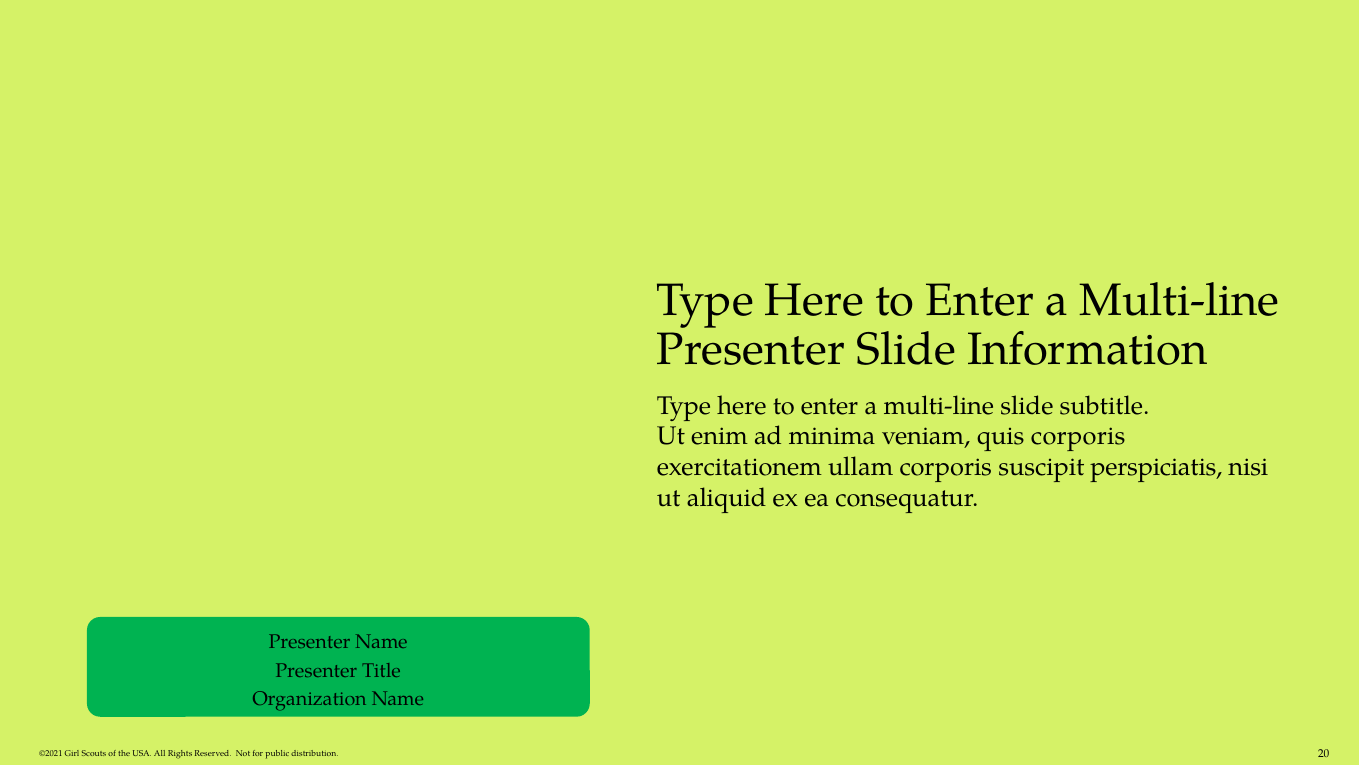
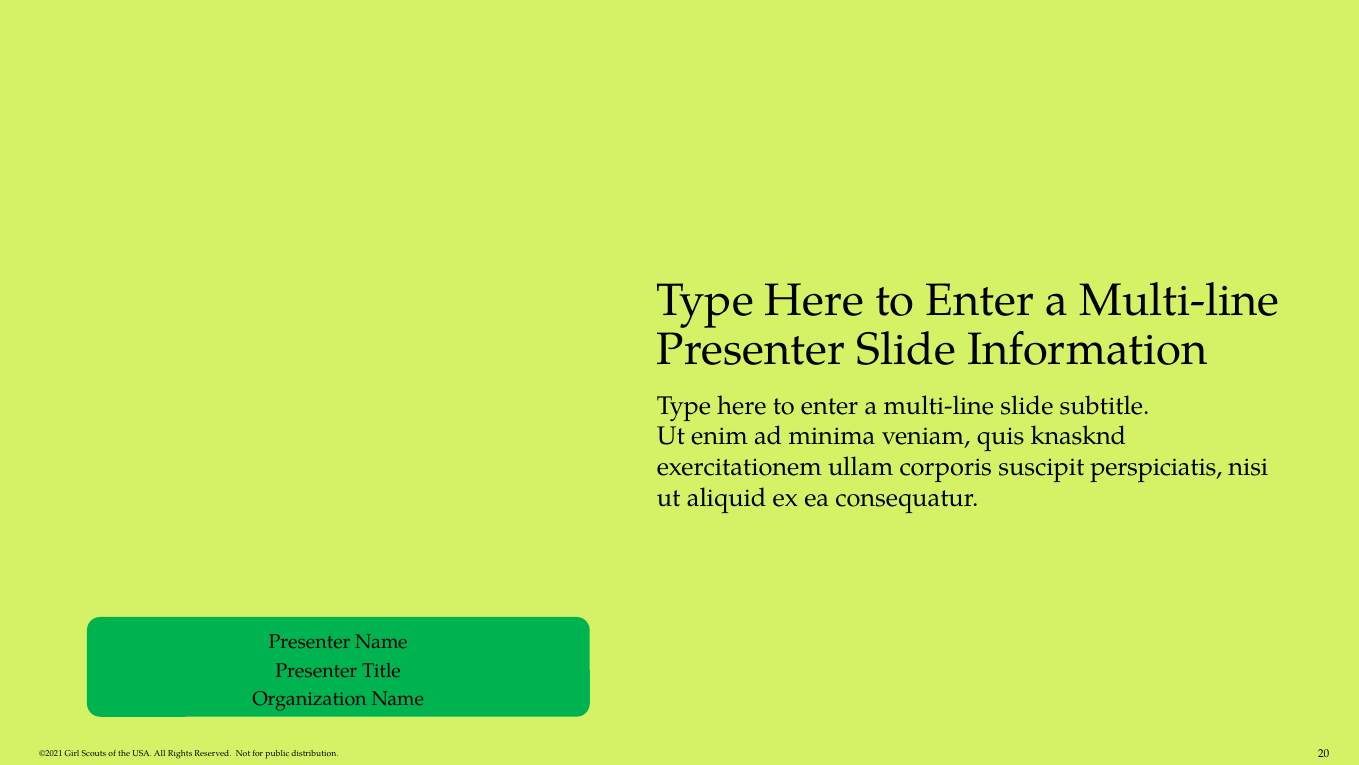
quis corporis: corporis -> knasknd
